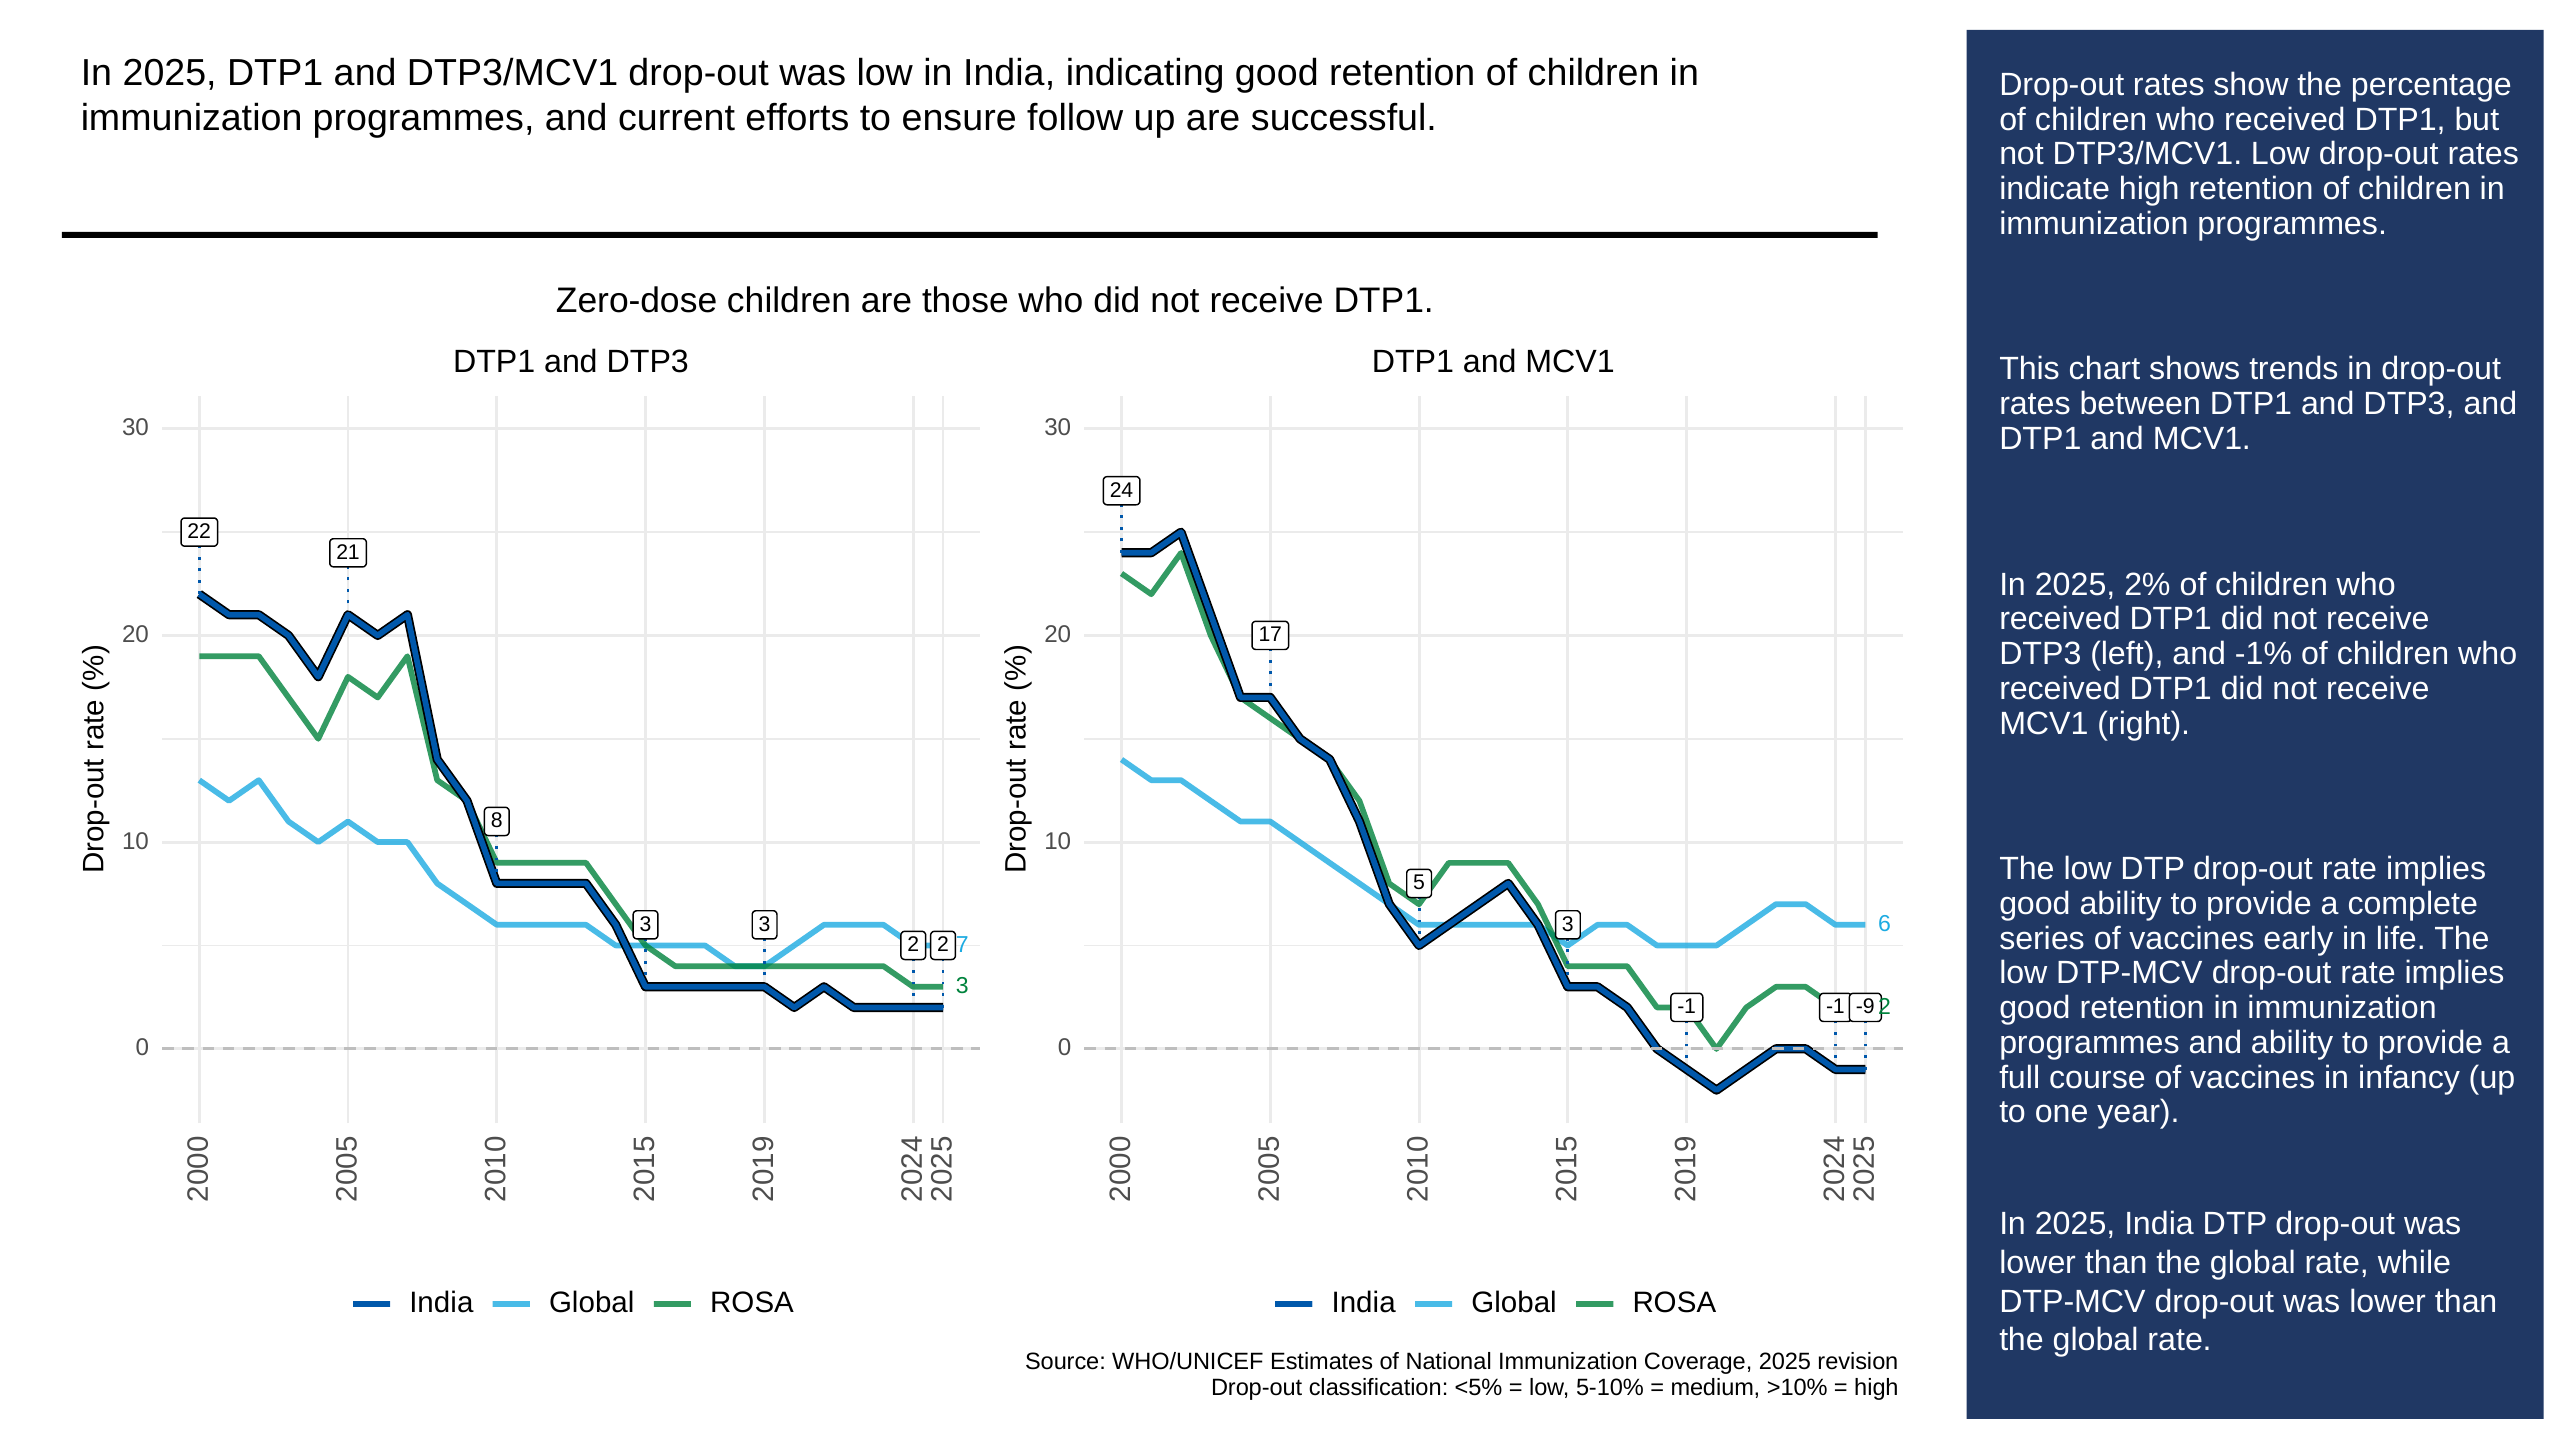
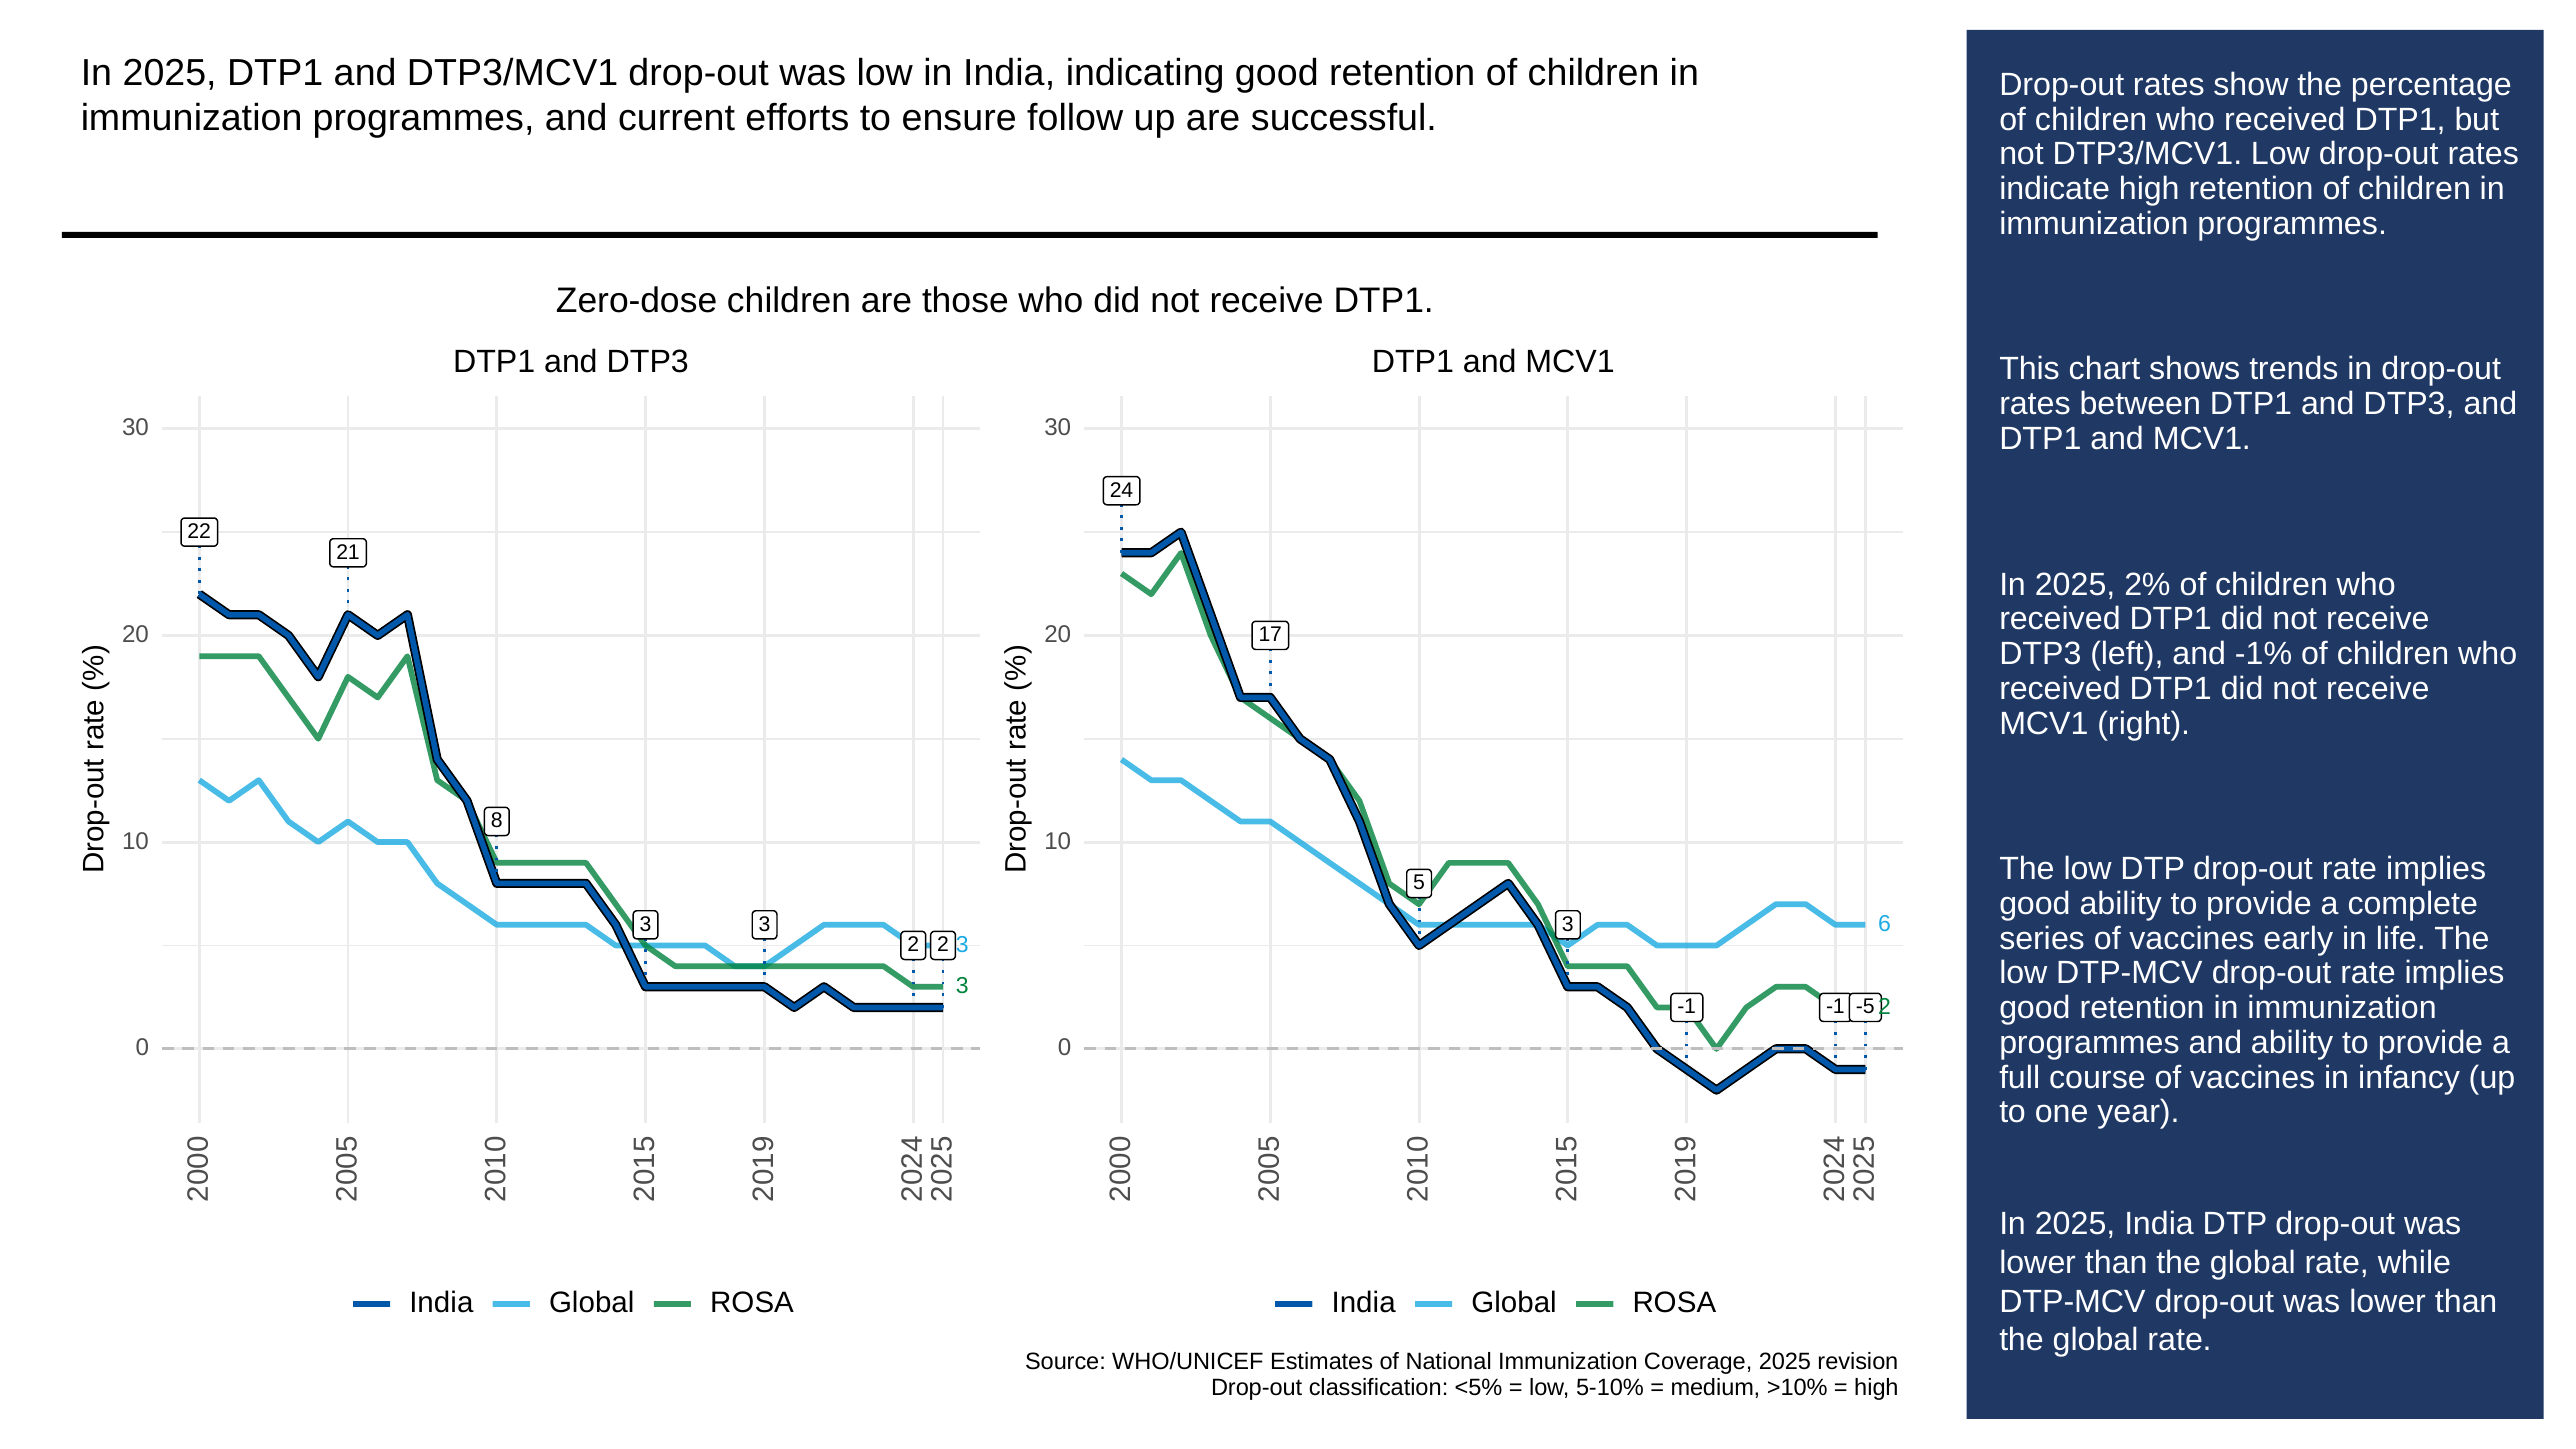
2 7: 7 -> 3
-9: -9 -> -5
